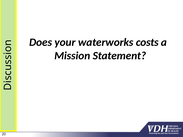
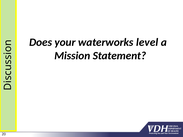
costs: costs -> level
